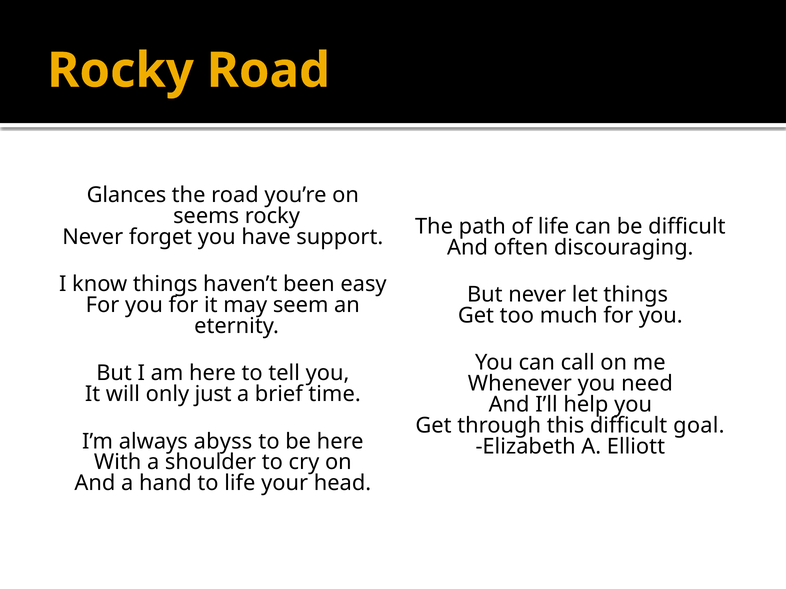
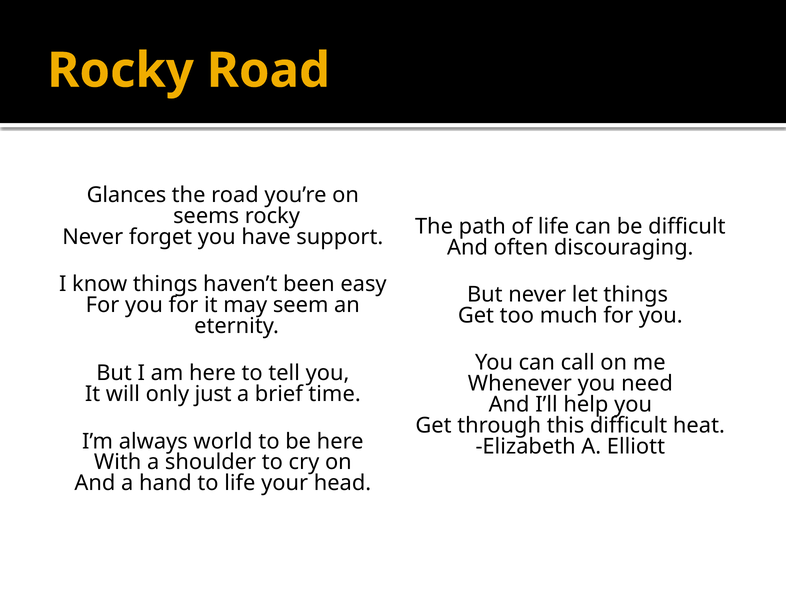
goal: goal -> heat
abyss: abyss -> world
